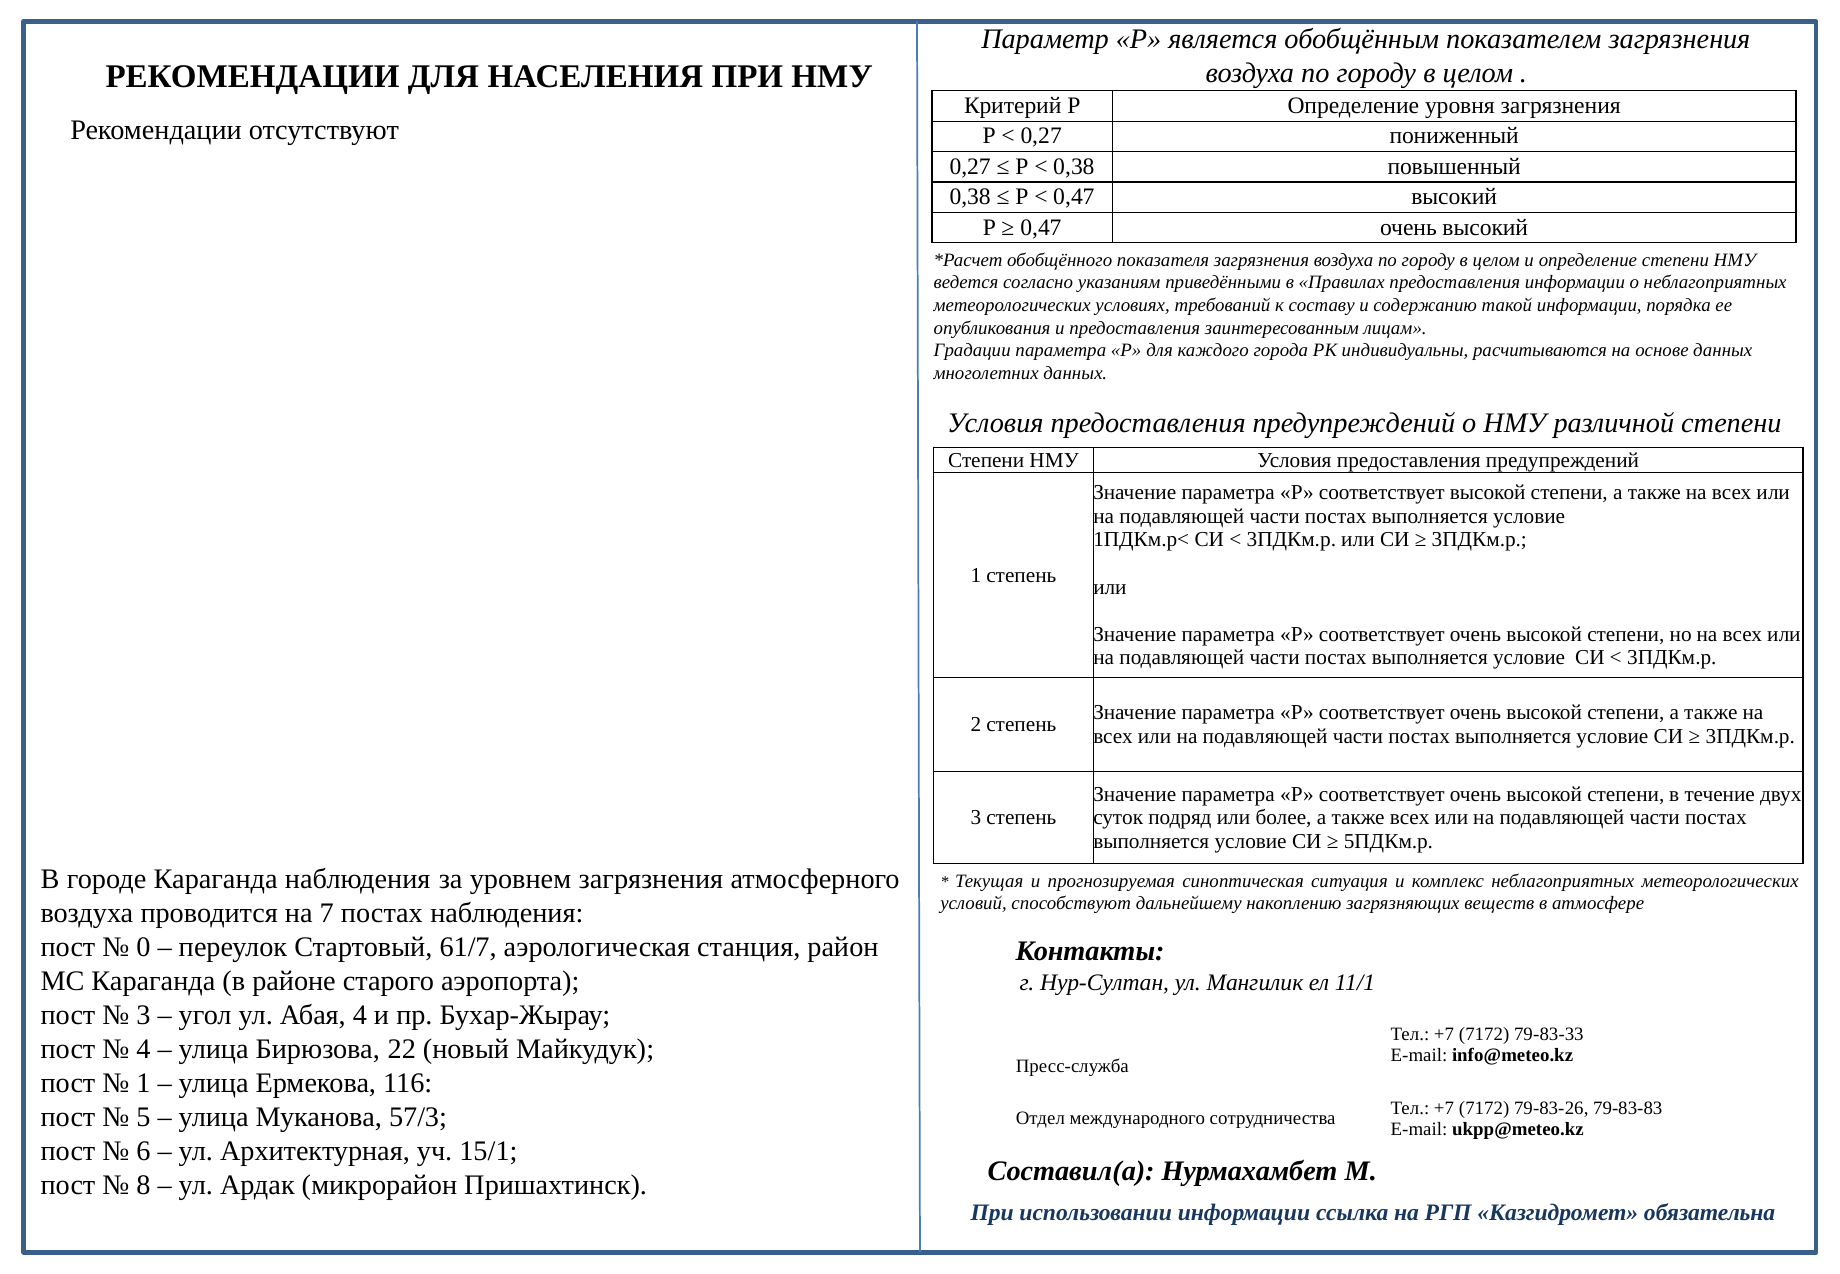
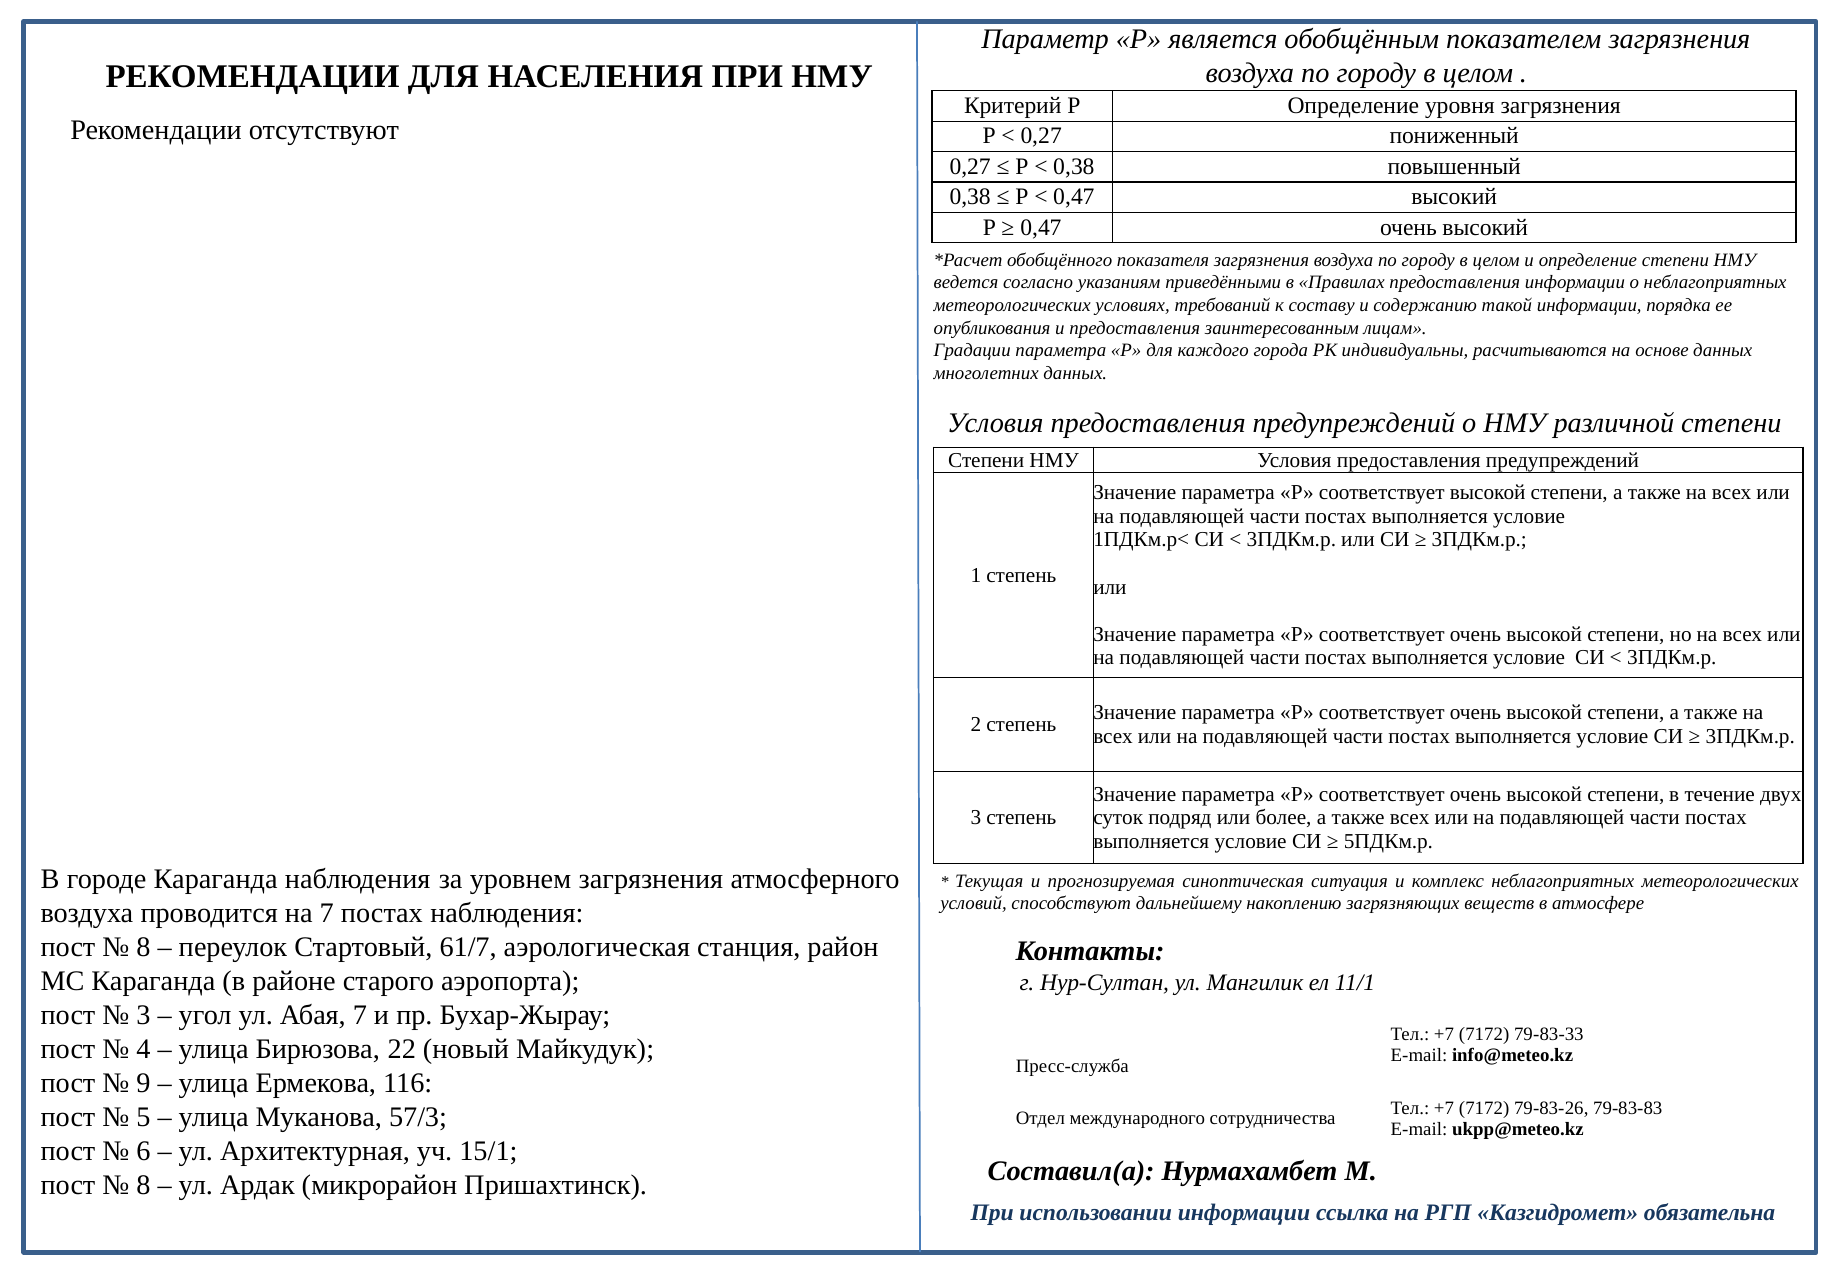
0 at (143, 947): 0 -> 8
Абая 4: 4 -> 7
1 at (143, 1083): 1 -> 9
